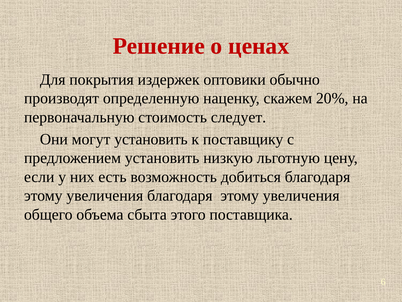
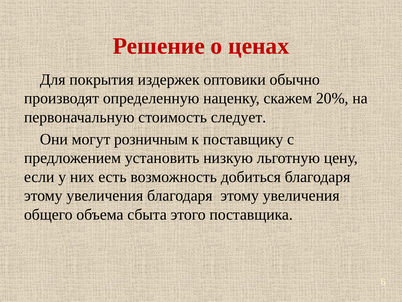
могут установить: установить -> розничным
